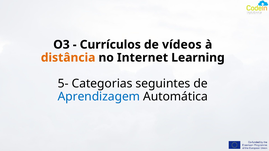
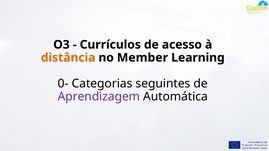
vídeos: vídeos -> acesso
Internet: Internet -> Member
5-: 5- -> 0-
Aprendizagem colour: blue -> purple
